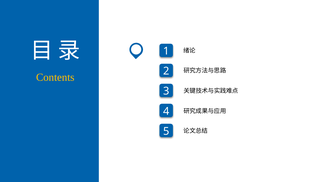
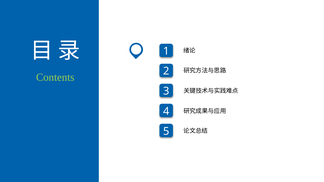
Contents colour: yellow -> light green
